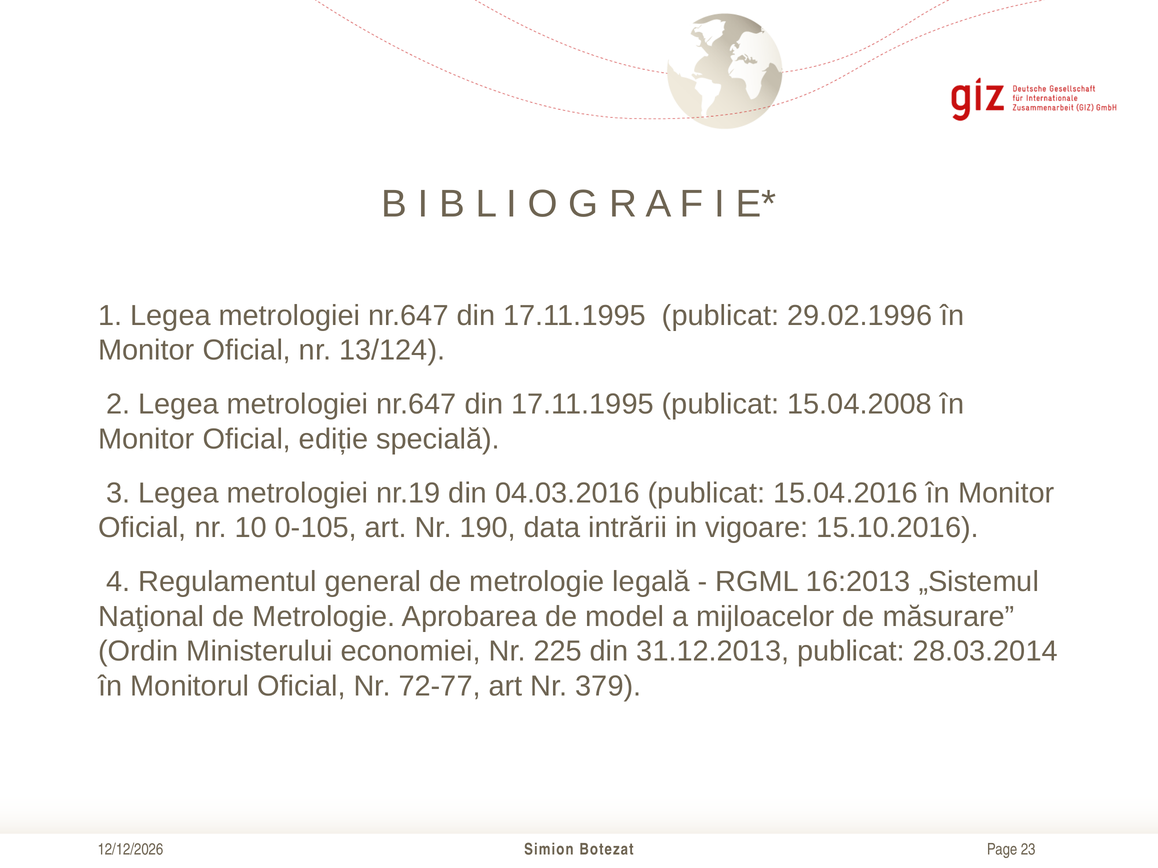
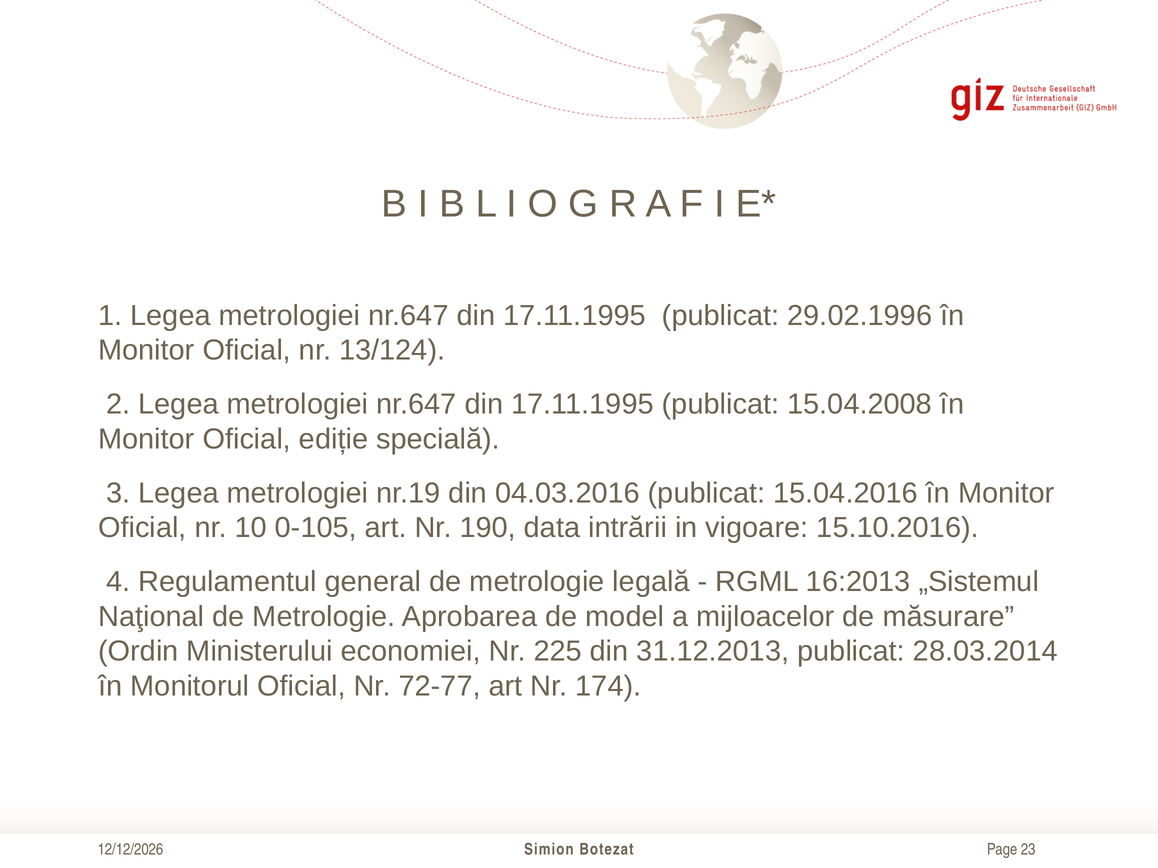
379: 379 -> 174
